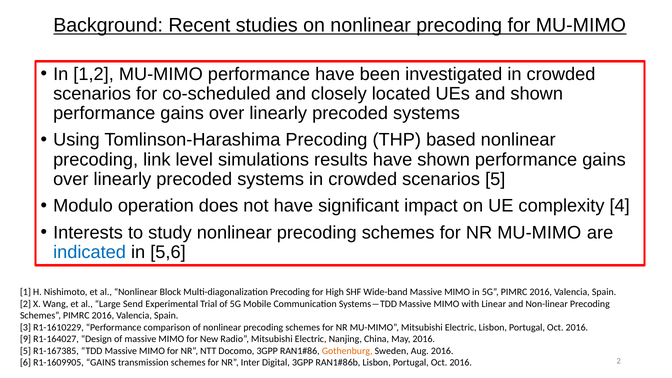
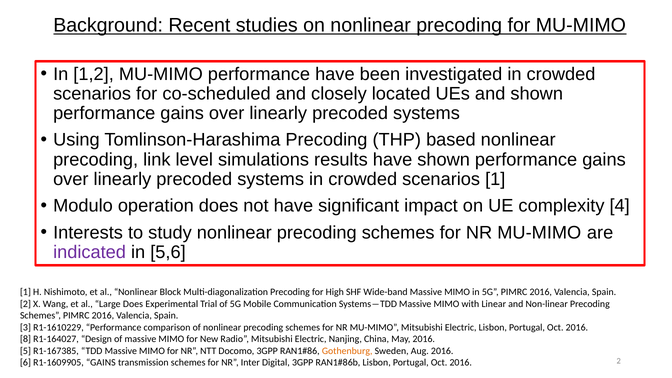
scenarios 5: 5 -> 1
indicated colour: blue -> purple
Large Send: Send -> Does
9: 9 -> 8
